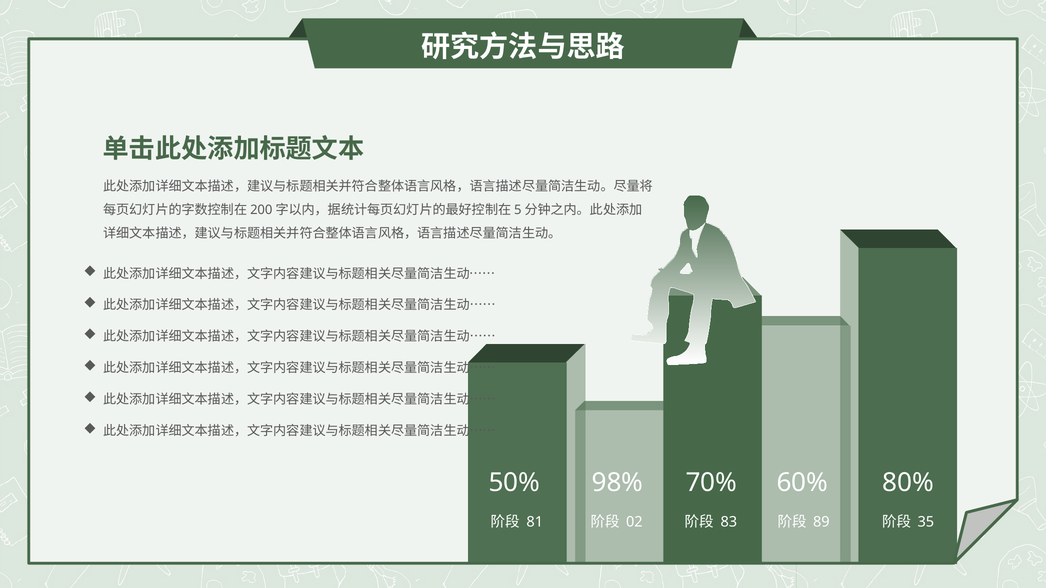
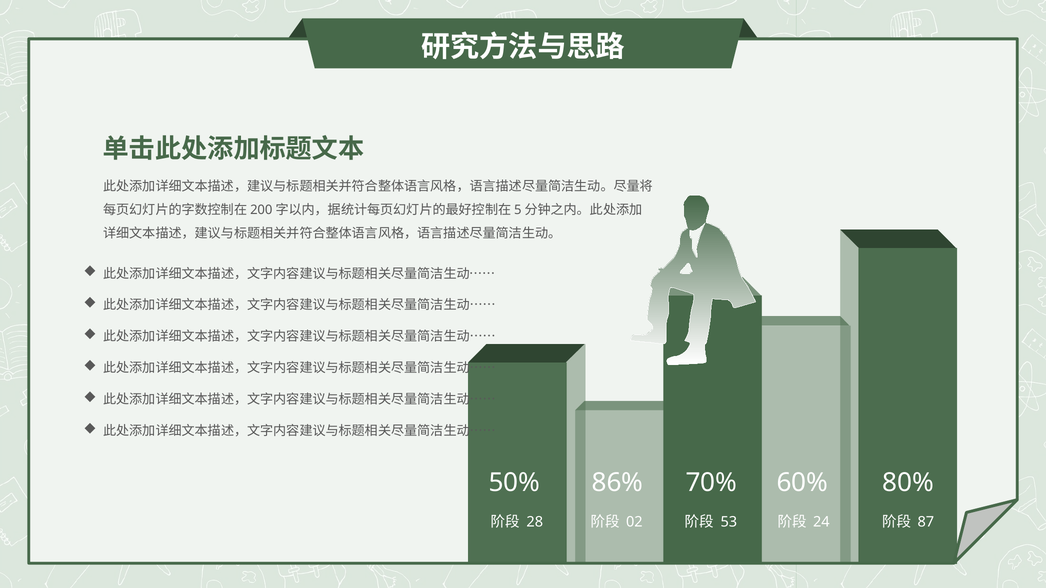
98%: 98% -> 86%
81: 81 -> 28
83: 83 -> 53
89: 89 -> 24
35: 35 -> 87
